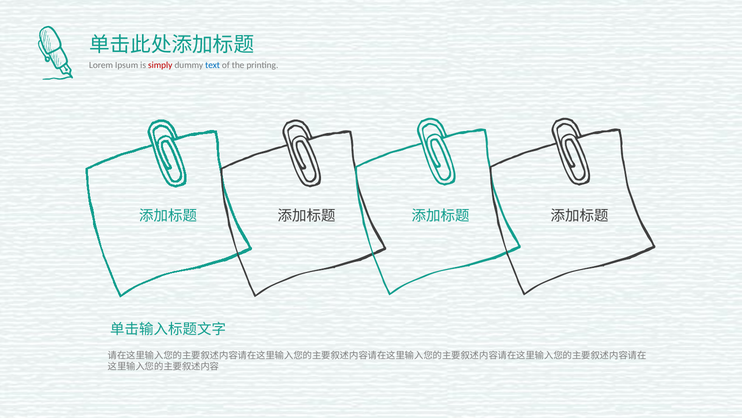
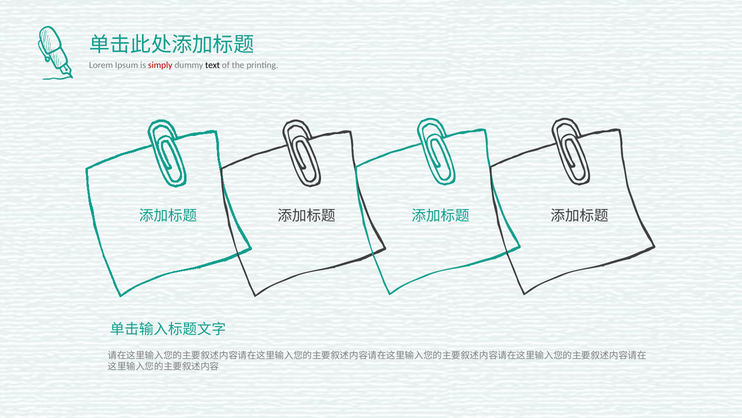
text colour: blue -> black
